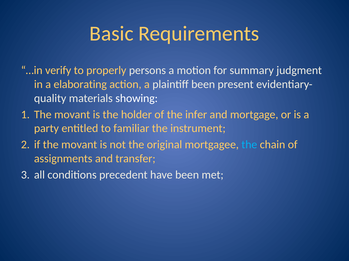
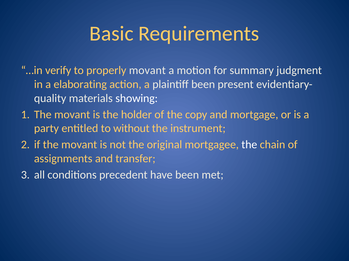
properly persons: persons -> movant
infer: infer -> copy
familiar: familiar -> without
the at (249, 145) colour: light blue -> white
